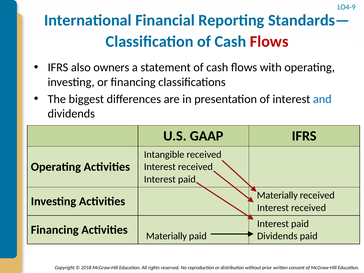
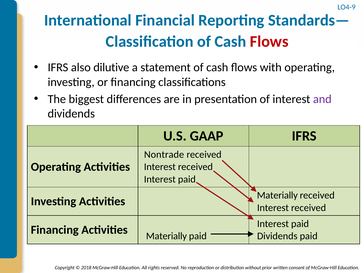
owners: owners -> dilutive
and colour: blue -> purple
Intangible: Intangible -> Nontrade
